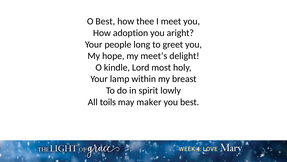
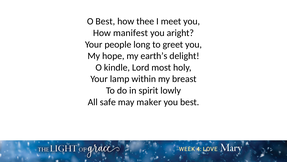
adoption: adoption -> manifest
meet’s: meet’s -> earth’s
toils: toils -> safe
